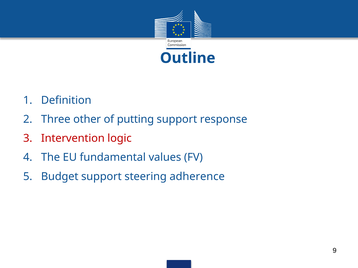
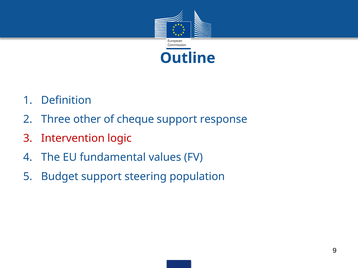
putting: putting -> cheque
adherence: adherence -> population
